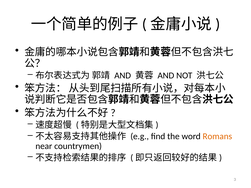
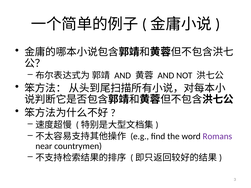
Romans colour: orange -> purple
